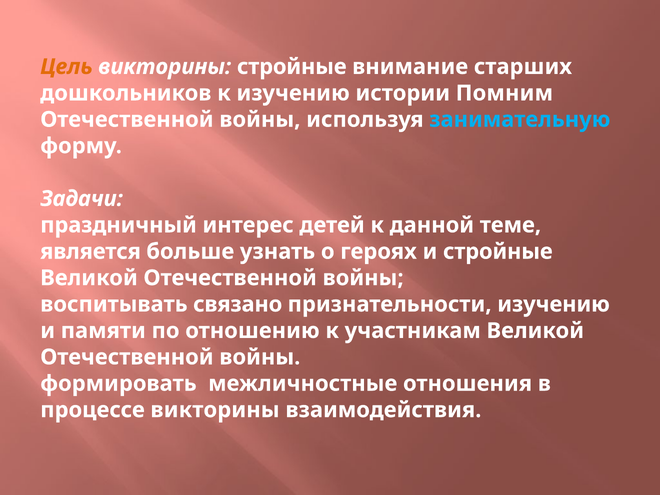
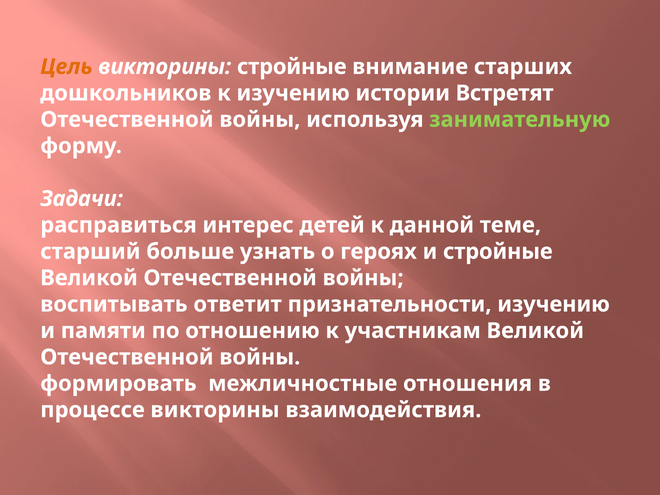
Помним: Помним -> Встретят
занимательную colour: light blue -> light green
праздничный: праздничный -> расправиться
является: является -> старший
связано: связано -> ответит
